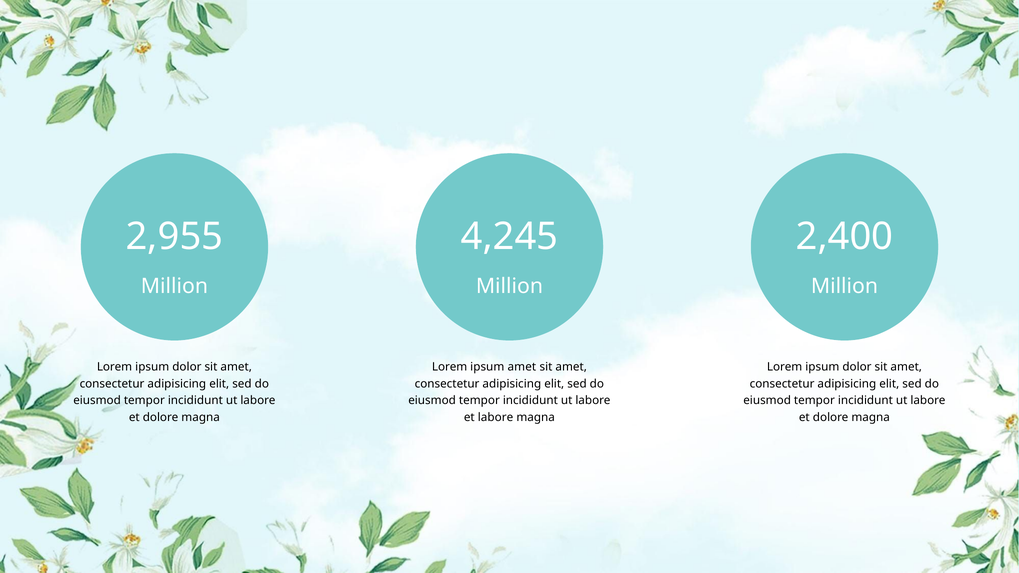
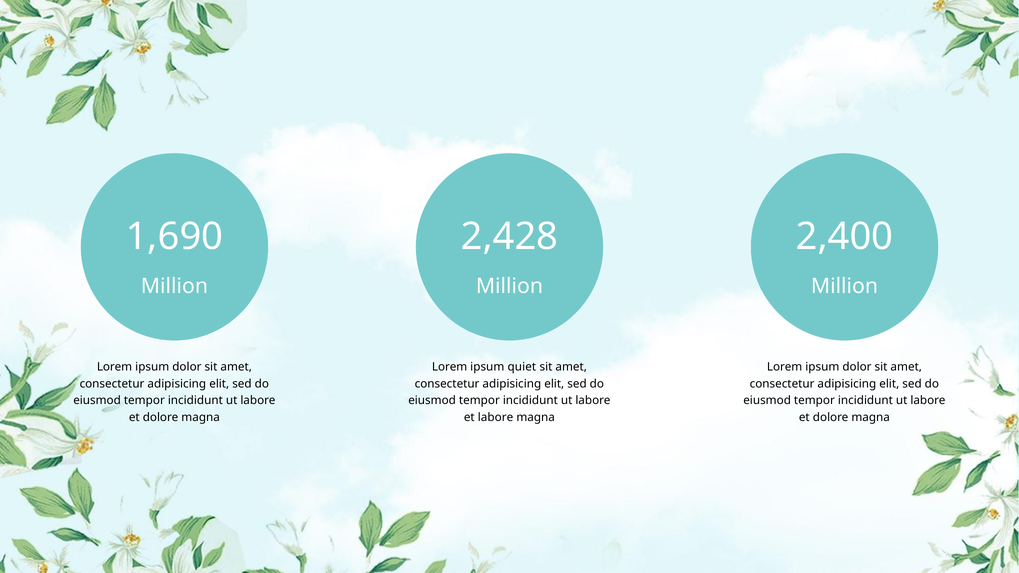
2,955: 2,955 -> 1,690
4,245: 4,245 -> 2,428
ipsum amet: amet -> quiet
